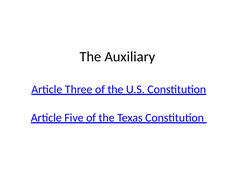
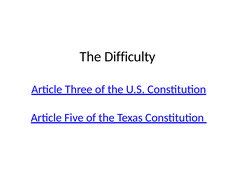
Auxiliary: Auxiliary -> Difficulty
